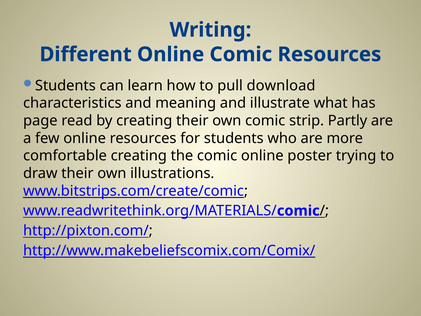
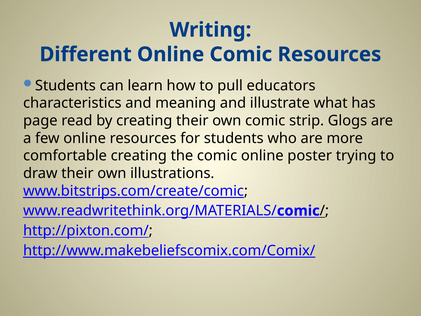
download: download -> educators
Partly: Partly -> Glogs
